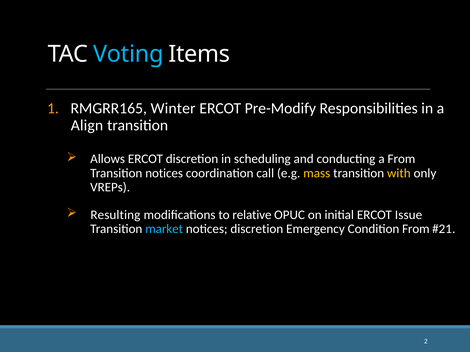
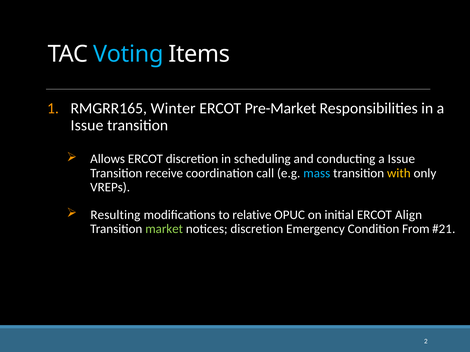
Pre-Modify: Pre-Modify -> Pre-Market
Align at (87, 126): Align -> Issue
conducting a From: From -> Issue
Transition notices: notices -> receive
mass colour: yellow -> light blue
Issue: Issue -> Align
market colour: light blue -> light green
